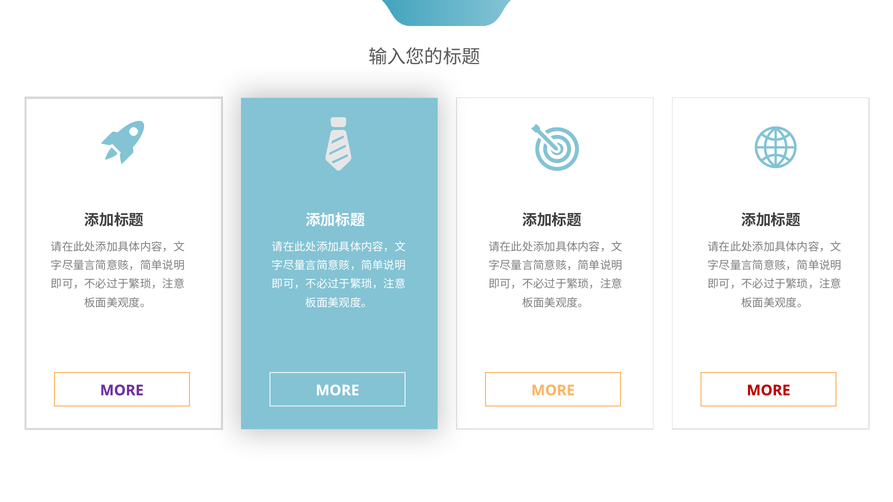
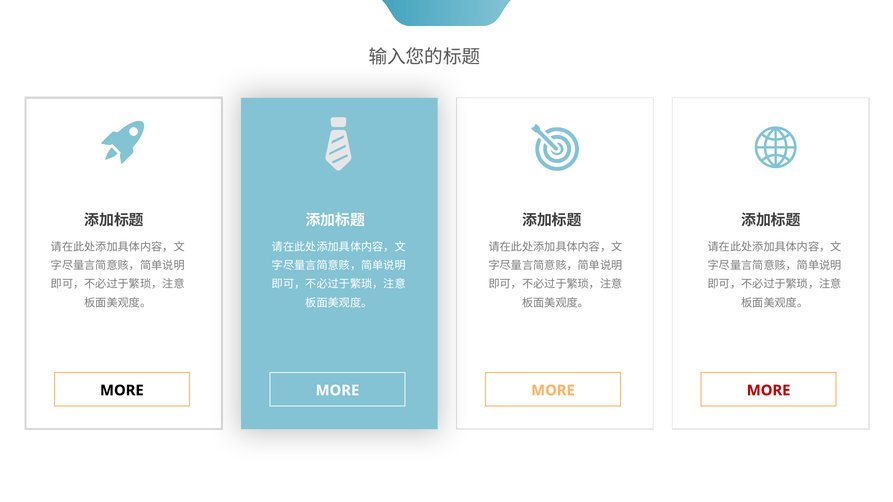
MORE at (122, 391) colour: purple -> black
